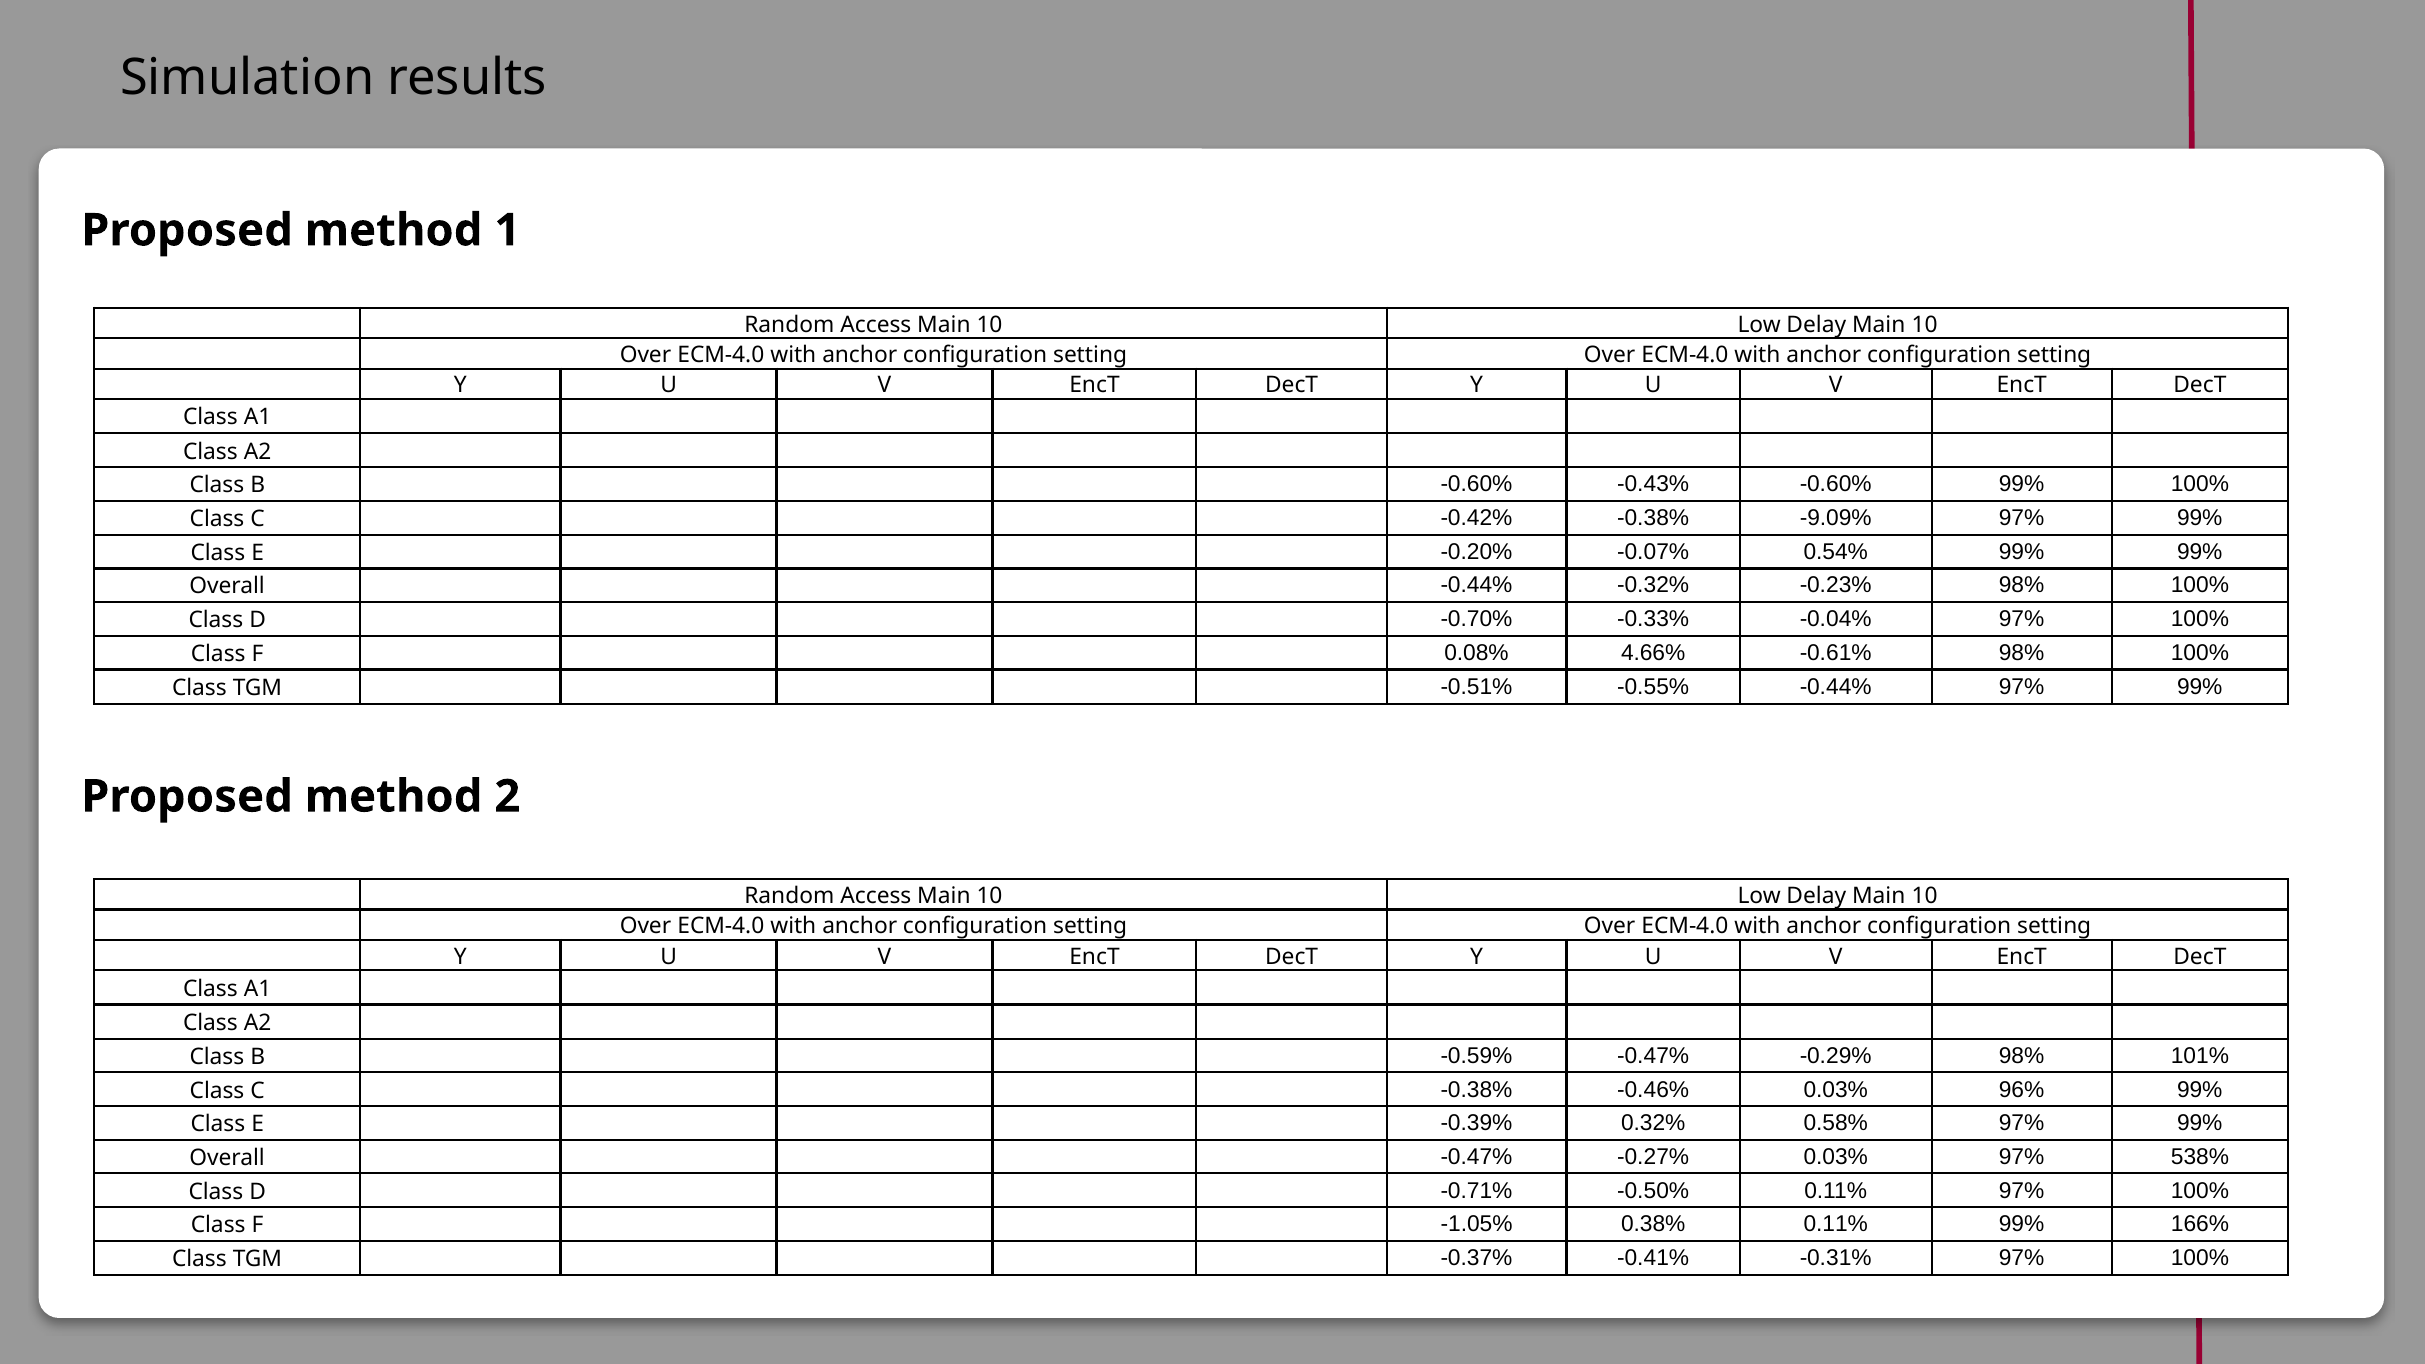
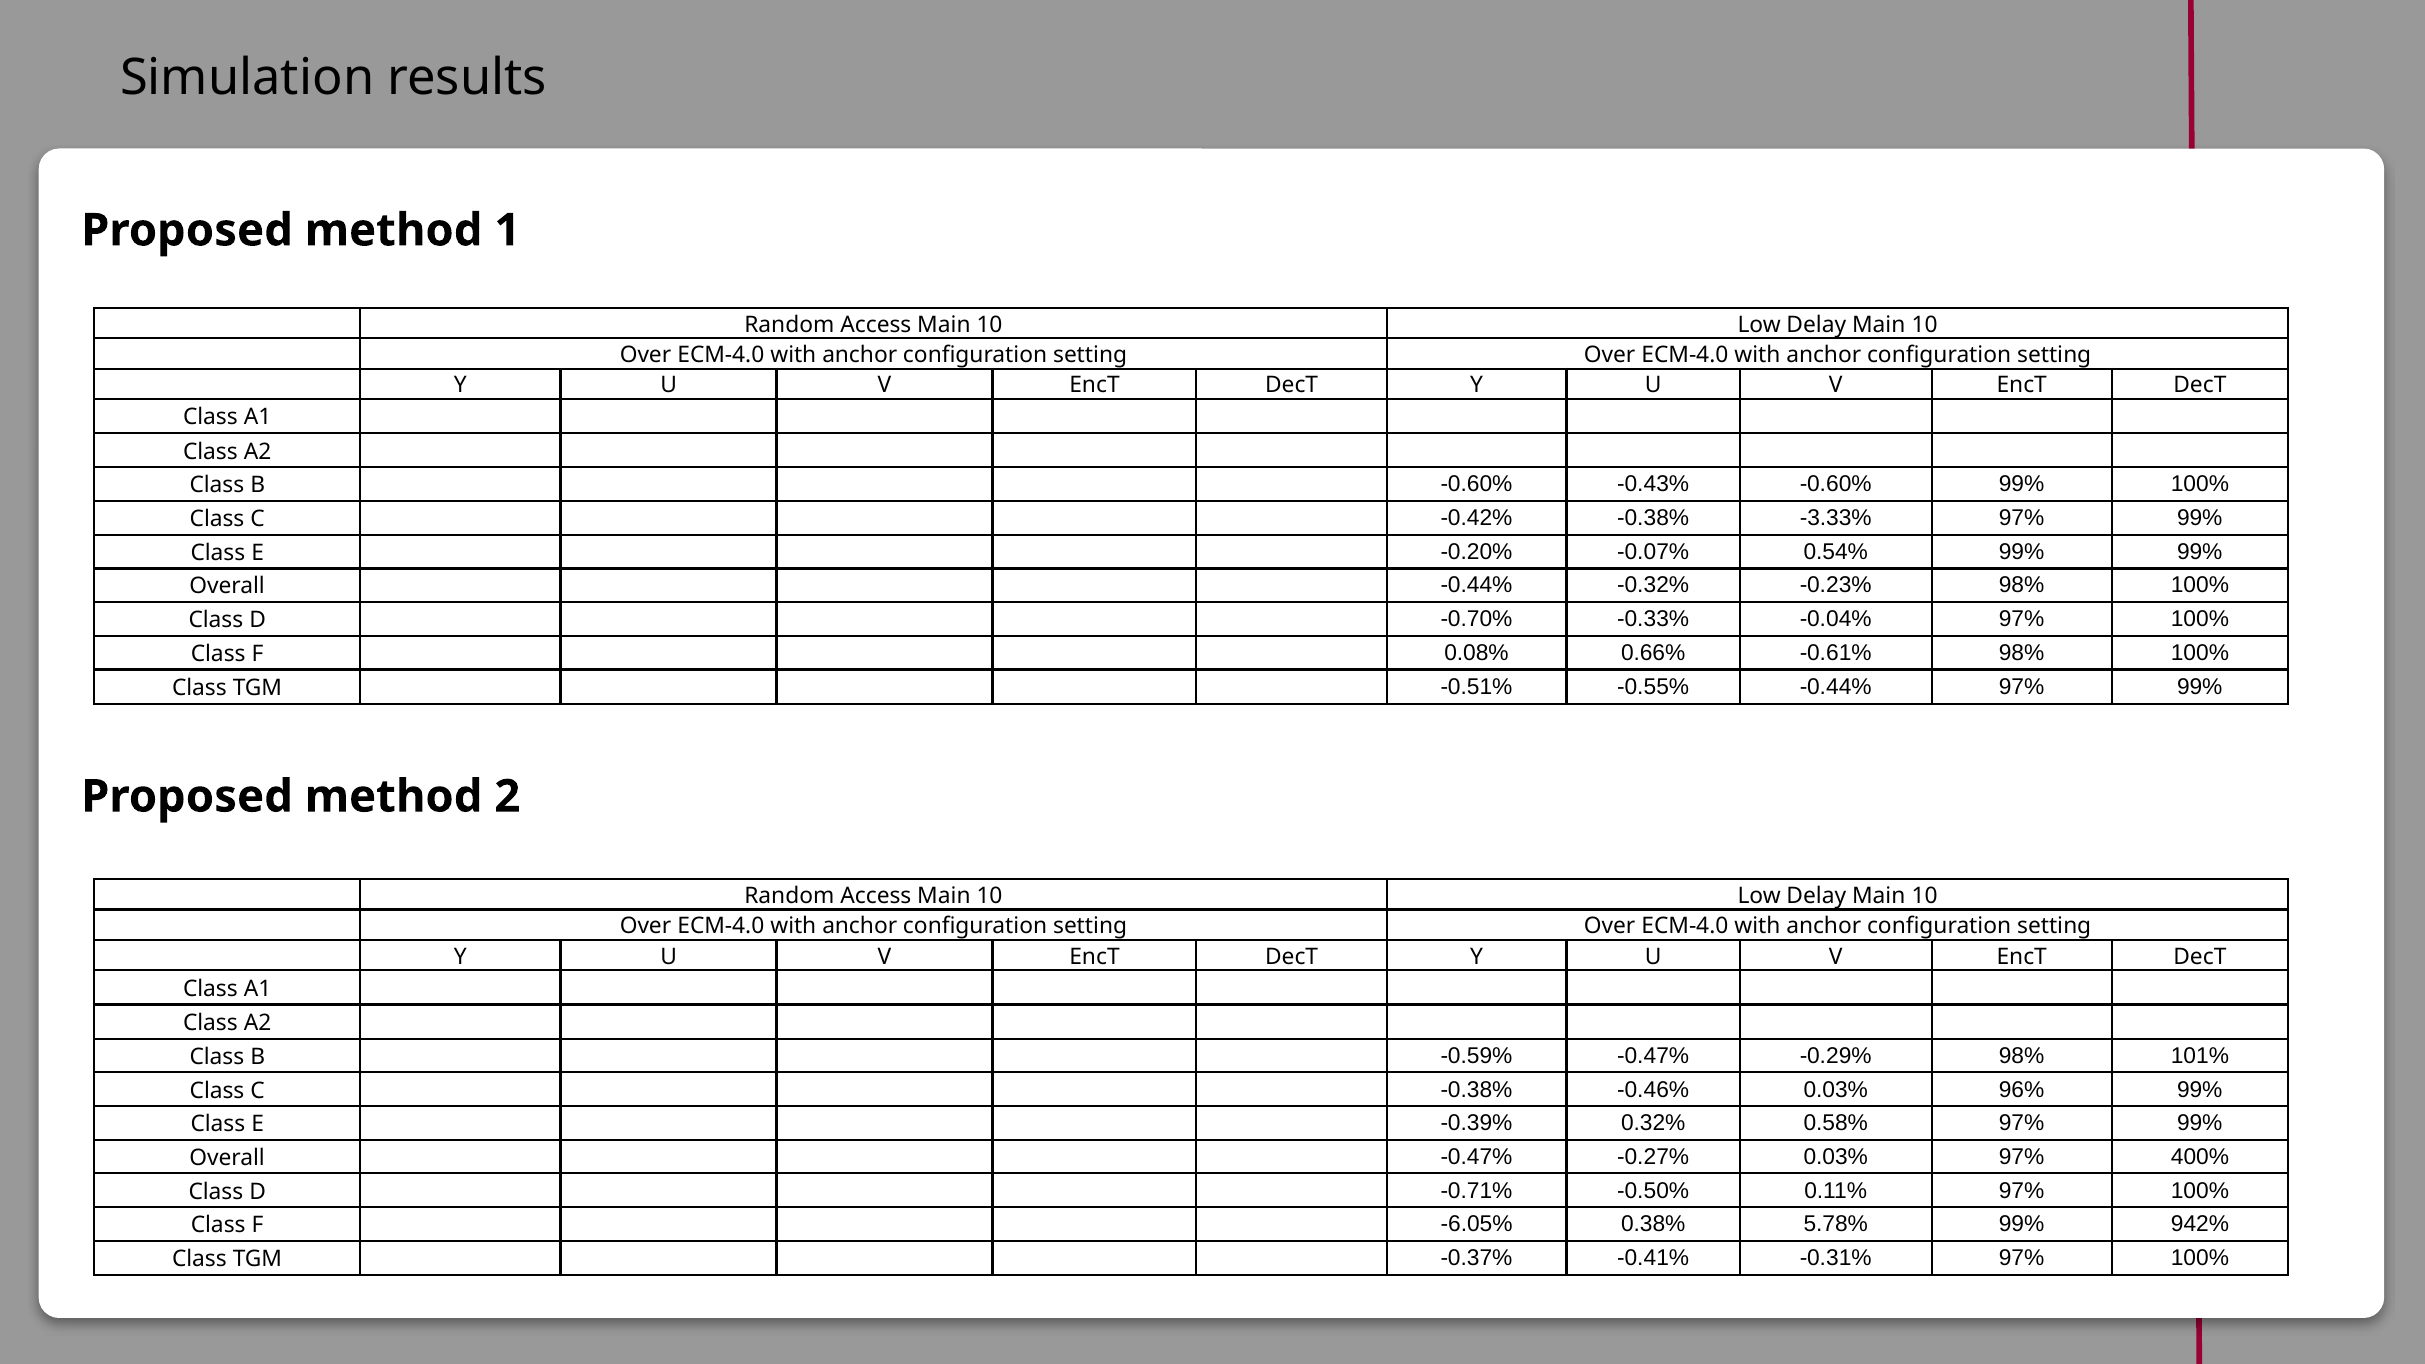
-9.09%: -9.09% -> -3.33%
4.66%: 4.66% -> 0.66%
538%: 538% -> 400%
-1.05%: -1.05% -> -6.05%
0.38% 0.11%: 0.11% -> 5.78%
166%: 166% -> 942%
